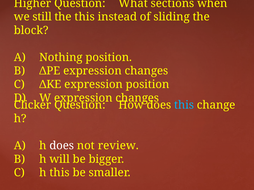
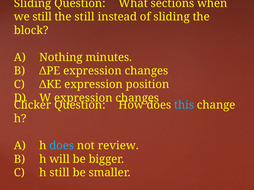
Higher at (33, 3): Higher -> Sliding
the this: this -> still
Nothing position: position -> minutes
does at (62, 146) colour: white -> light blue
h this: this -> still
